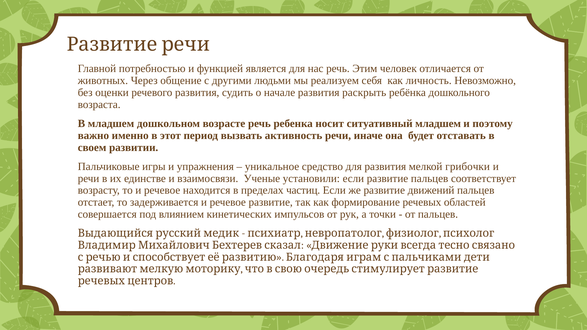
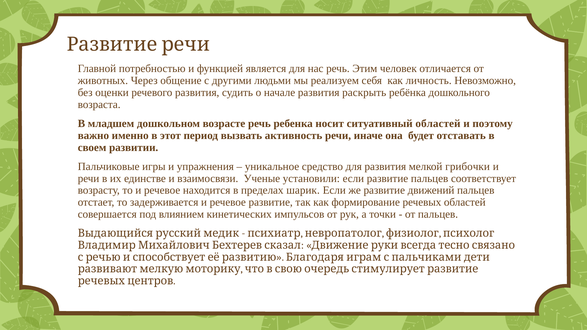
ситуативный младшем: младшем -> областей
частиц: частиц -> шарик
